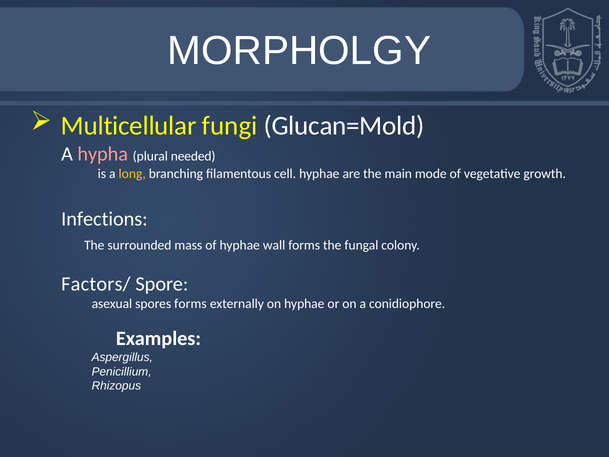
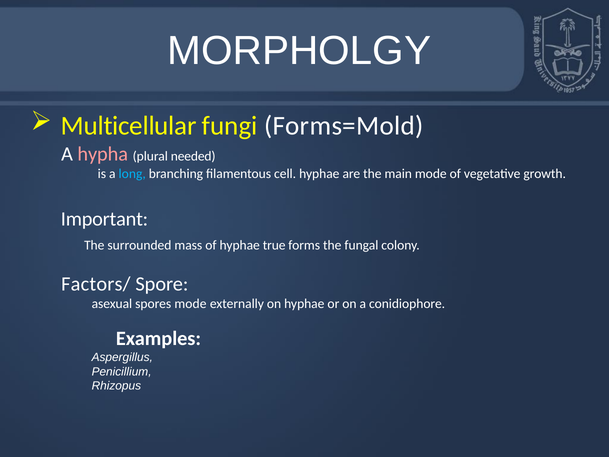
Glucan=Mold: Glucan=Mold -> Forms=Mold
long colour: yellow -> light blue
Infections: Infections -> Important
wall: wall -> true
spores forms: forms -> mode
